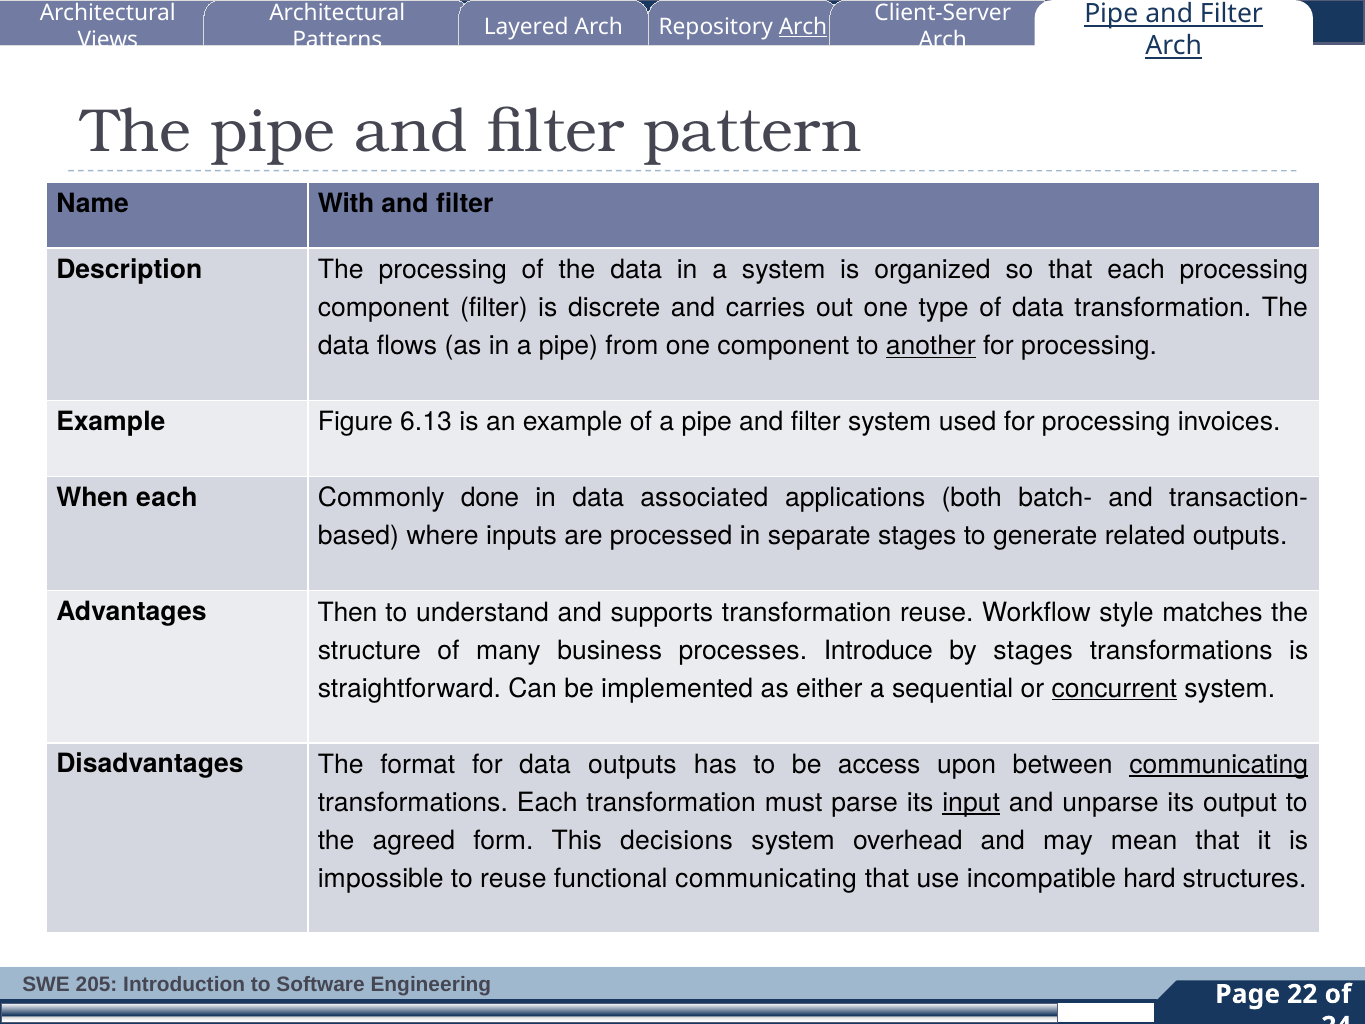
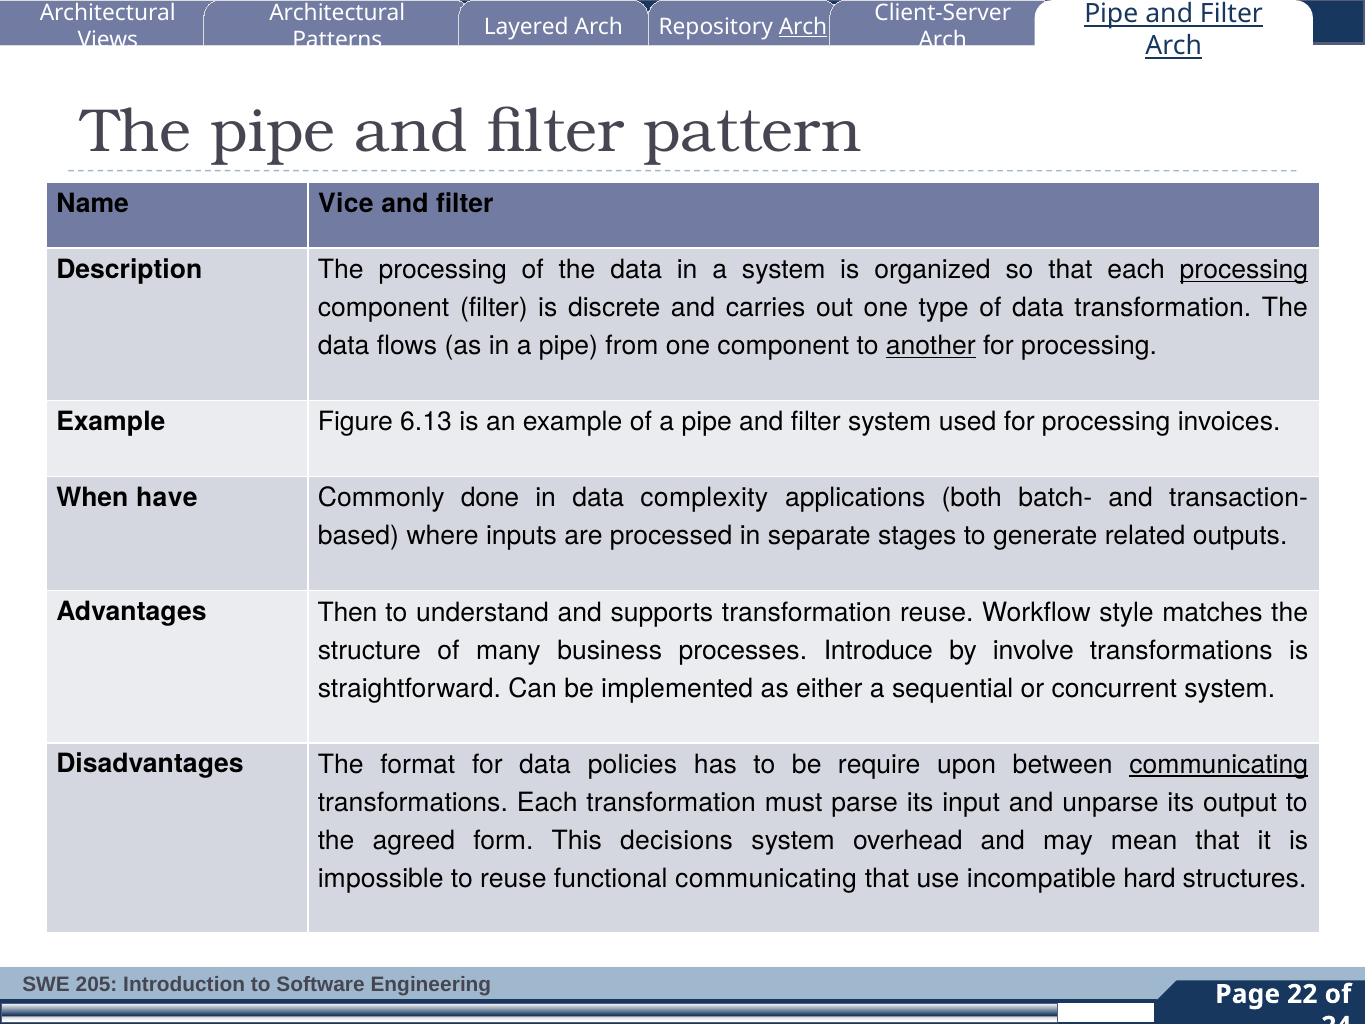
With: With -> Vice
processing at (1244, 270) underline: none -> present
When each: each -> have
associated: associated -> complexity
by stages: stages -> involve
concurrent underline: present -> none
data outputs: outputs -> policies
access: access -> require
input underline: present -> none
